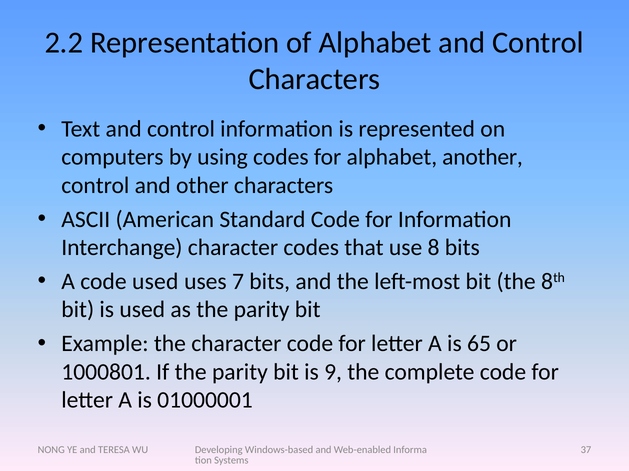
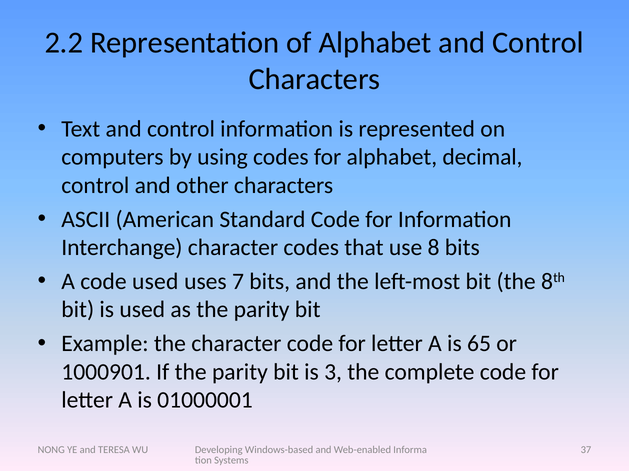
another: another -> decimal
1000801: 1000801 -> 1000901
9: 9 -> 3
